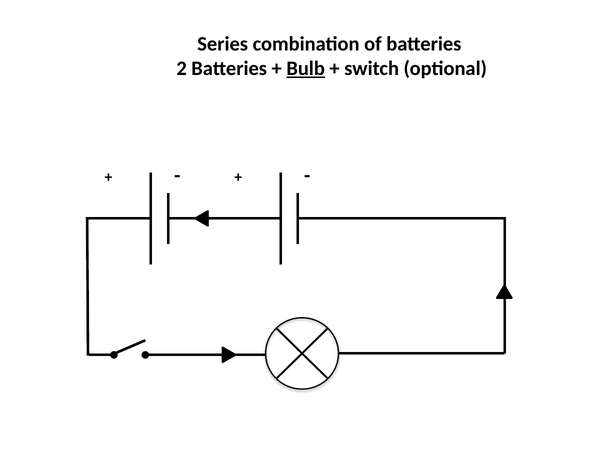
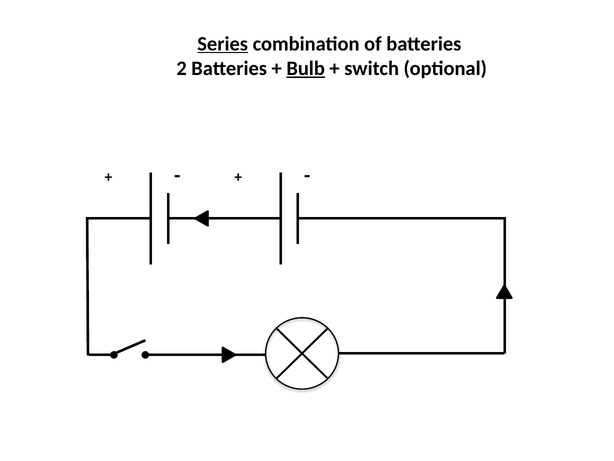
Series underline: none -> present
